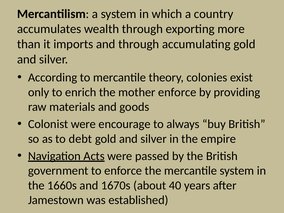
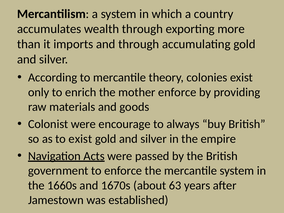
to debt: debt -> exist
40: 40 -> 63
